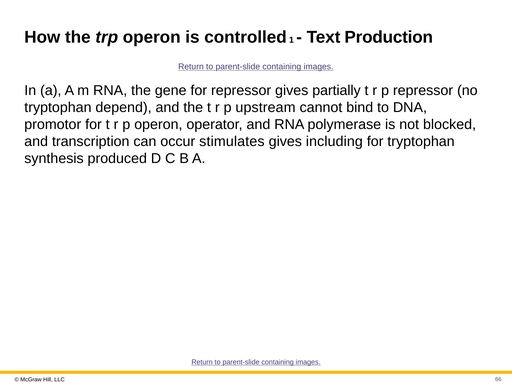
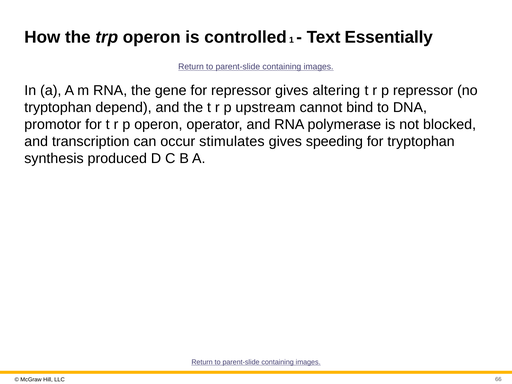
Production: Production -> Essentially
partially: partially -> altering
including: including -> speeding
